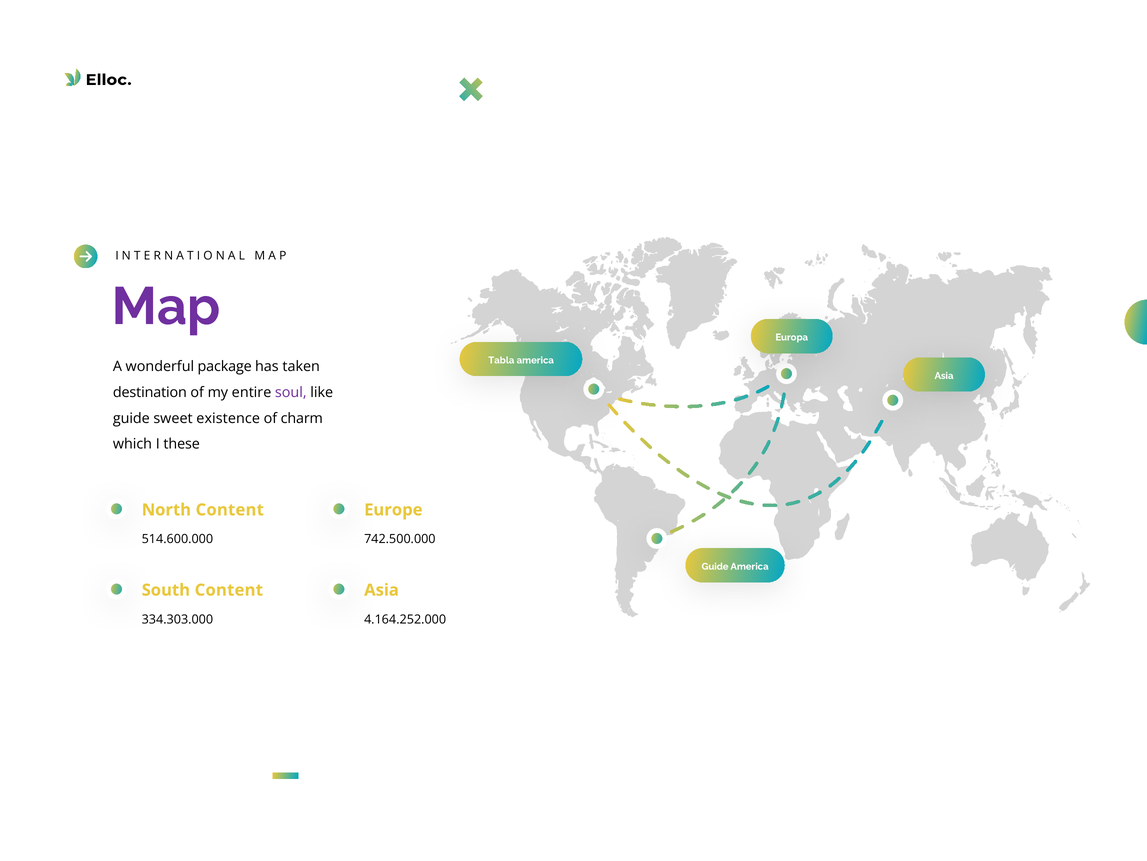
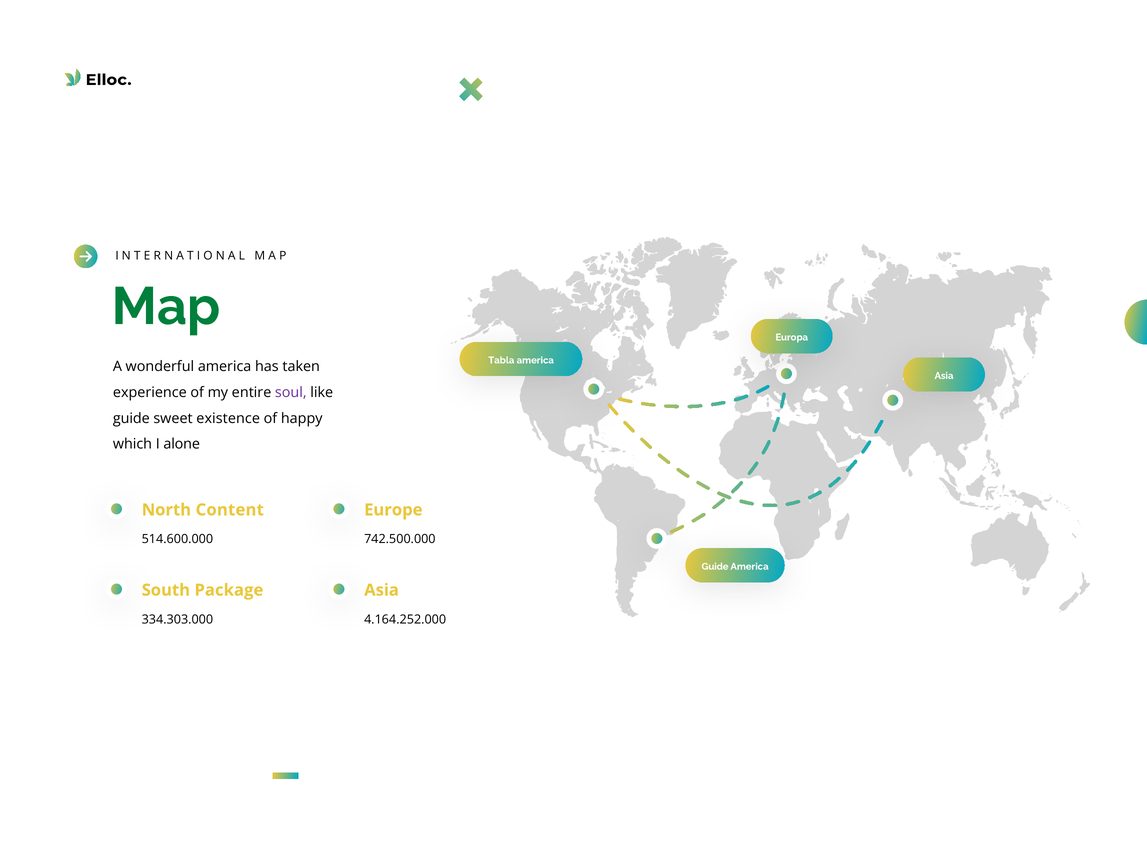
Map colour: purple -> green
wonderful package: package -> america
destination: destination -> experience
charm: charm -> happy
these: these -> alone
Content at (229, 590): Content -> Package
